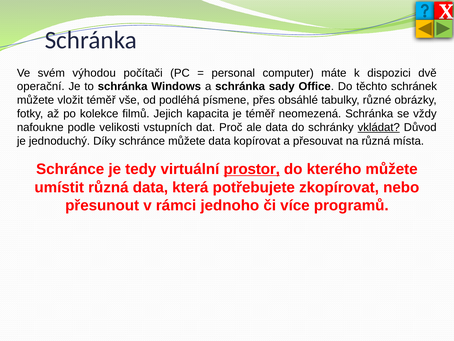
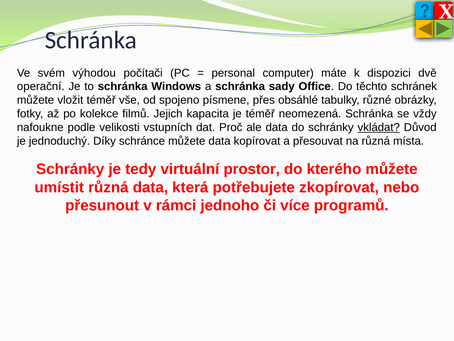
podléhá: podléhá -> spojeno
Schránce at (70, 169): Schránce -> Schránky
prostor underline: present -> none
